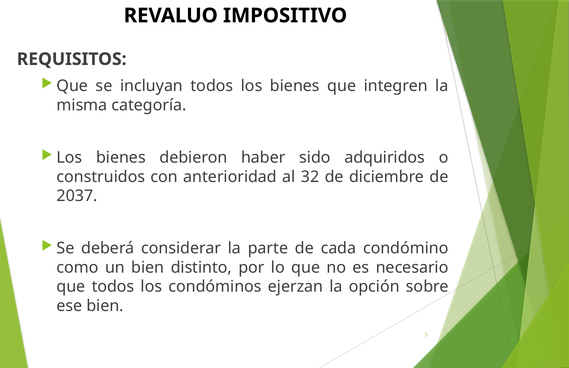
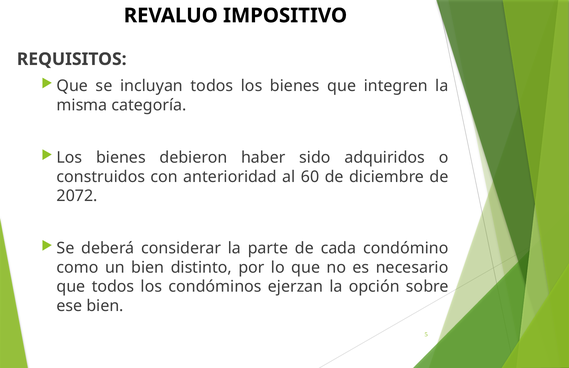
32: 32 -> 60
2037: 2037 -> 2072
